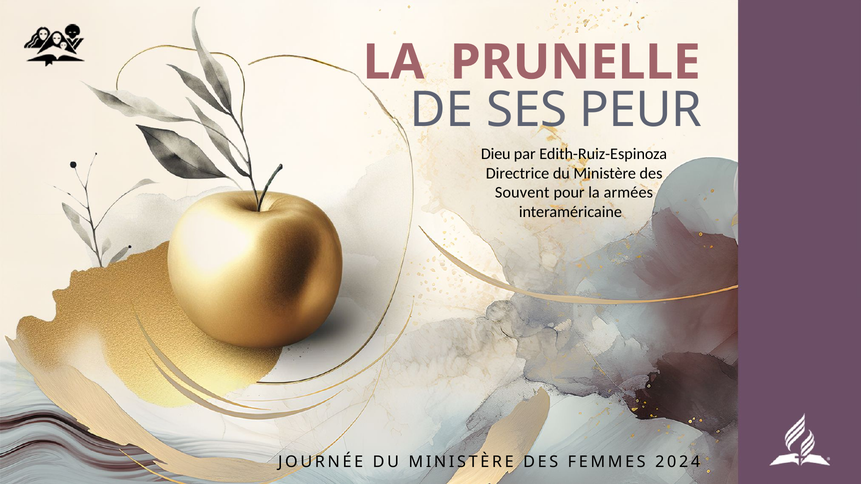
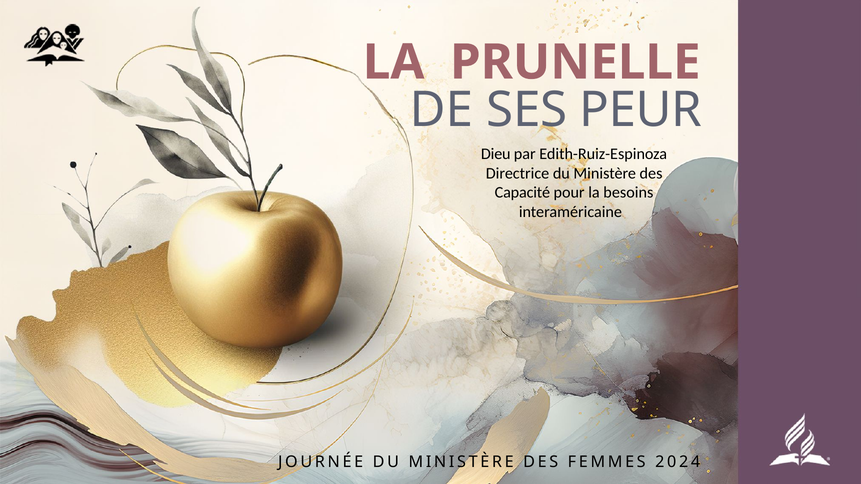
Souvent: Souvent -> Capacité
armées: armées -> besoins
